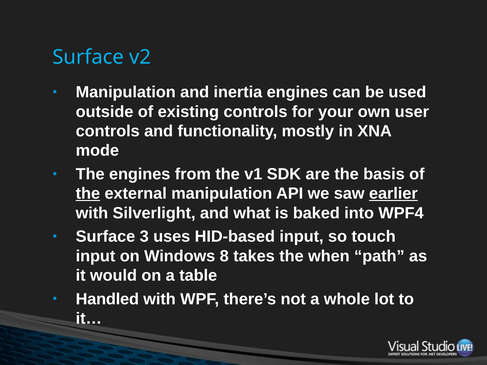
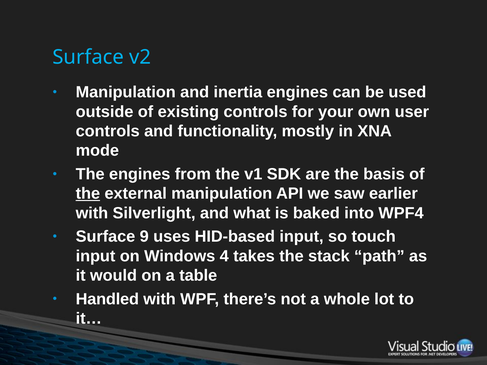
earlier underline: present -> none
3: 3 -> 9
8: 8 -> 4
when: when -> stack
